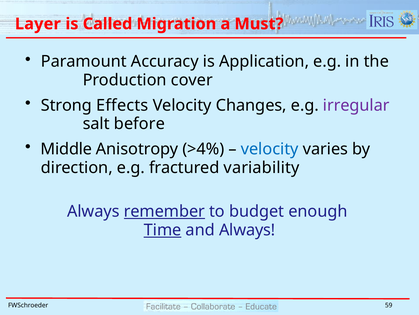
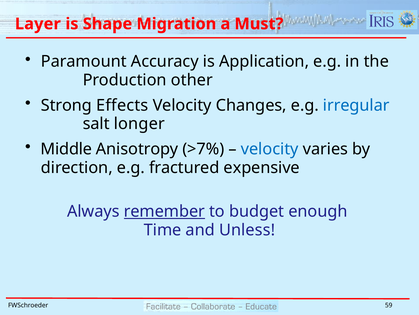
Called: Called -> Shape
cover: cover -> other
irregular colour: purple -> blue
before: before -> longer
>4%: >4% -> >7%
variability: variability -> expensive
Time underline: present -> none
and Always: Always -> Unless
